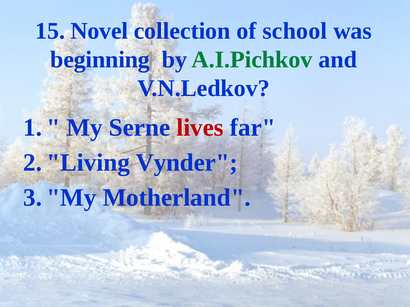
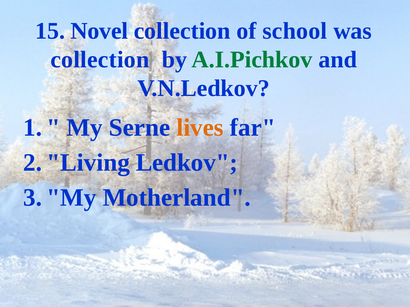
beginning at (100, 60): beginning -> collection
lives colour: red -> orange
Vynder: Vynder -> Ledkov
